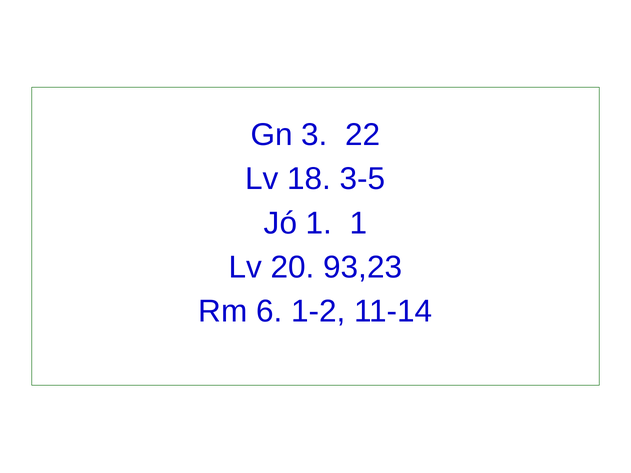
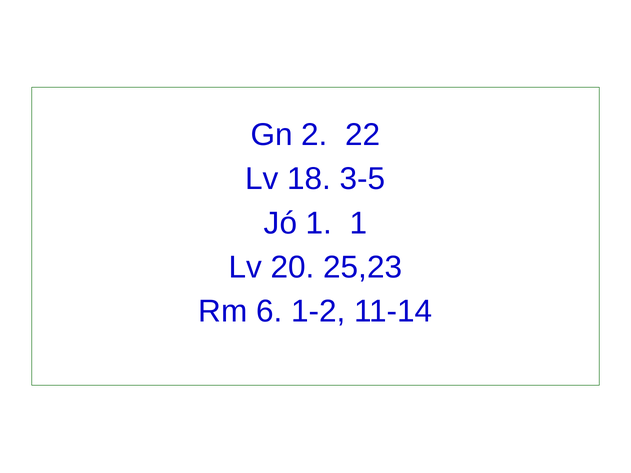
3: 3 -> 2
93,23: 93,23 -> 25,23
